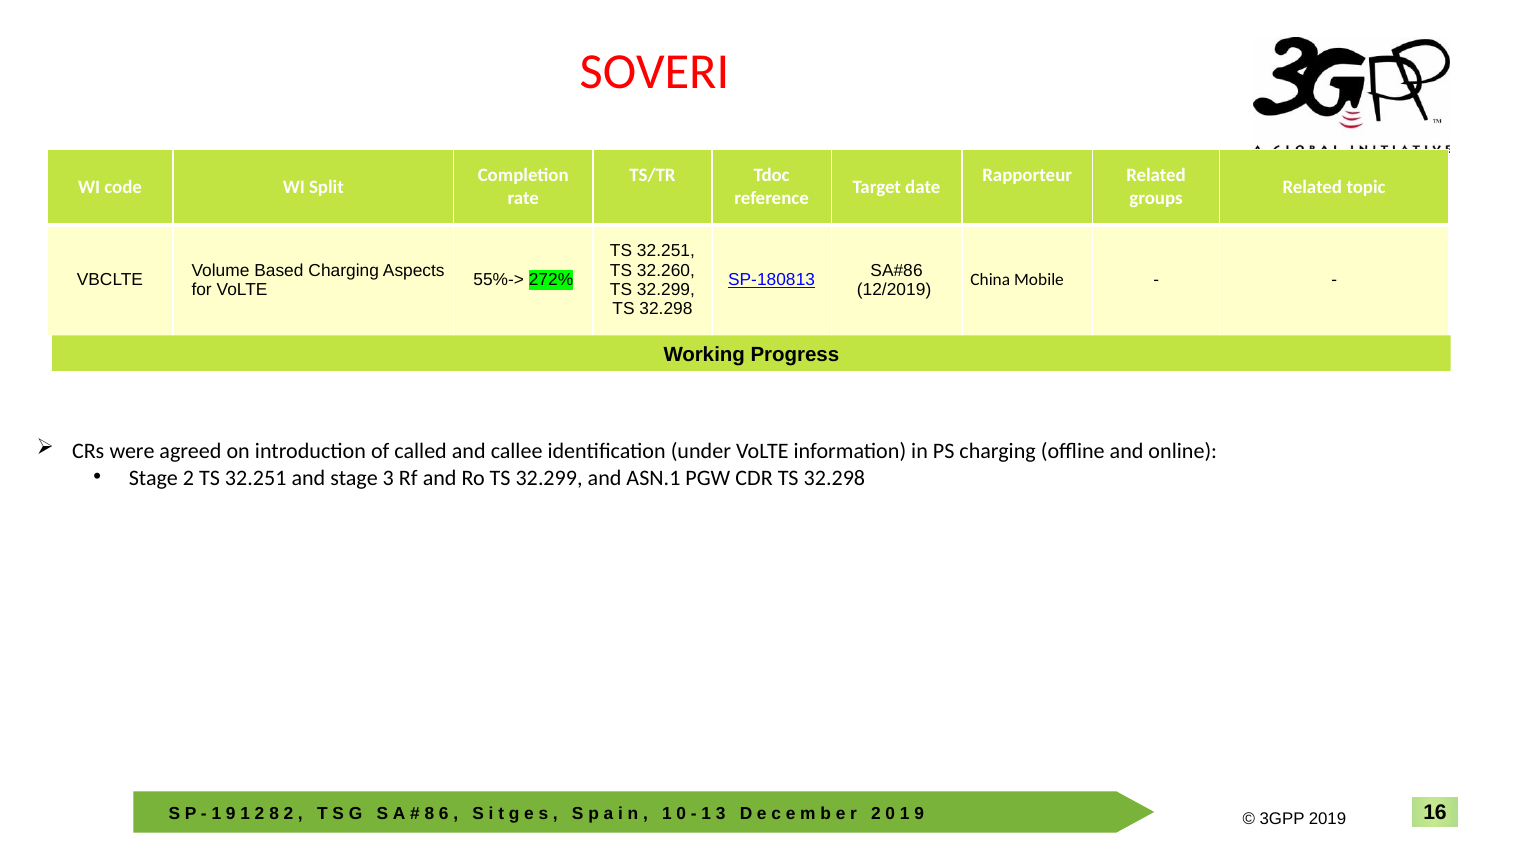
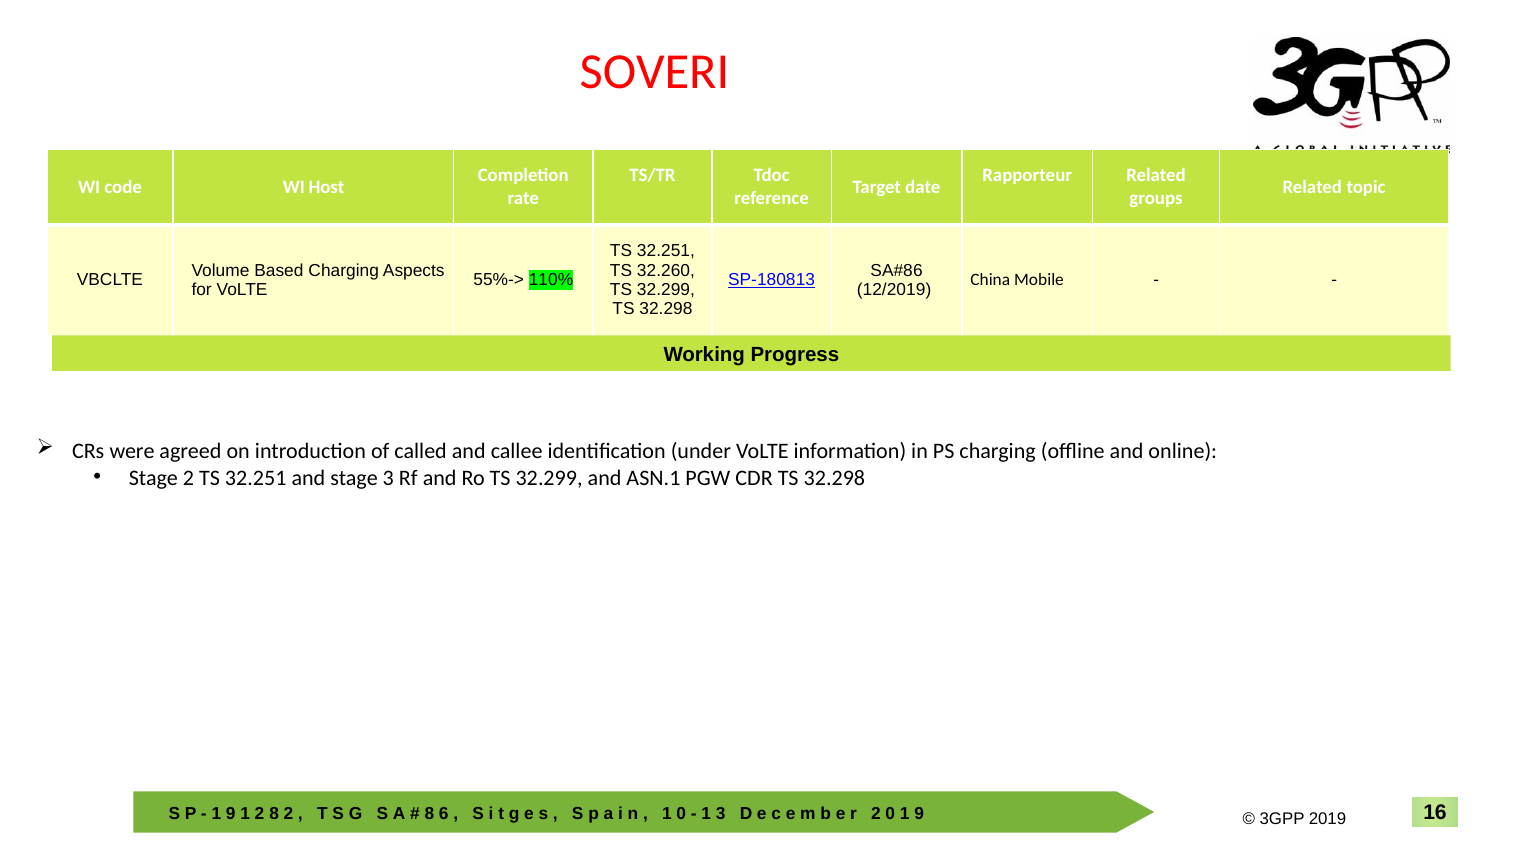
Split: Split -> Host
272%: 272% -> 110%
